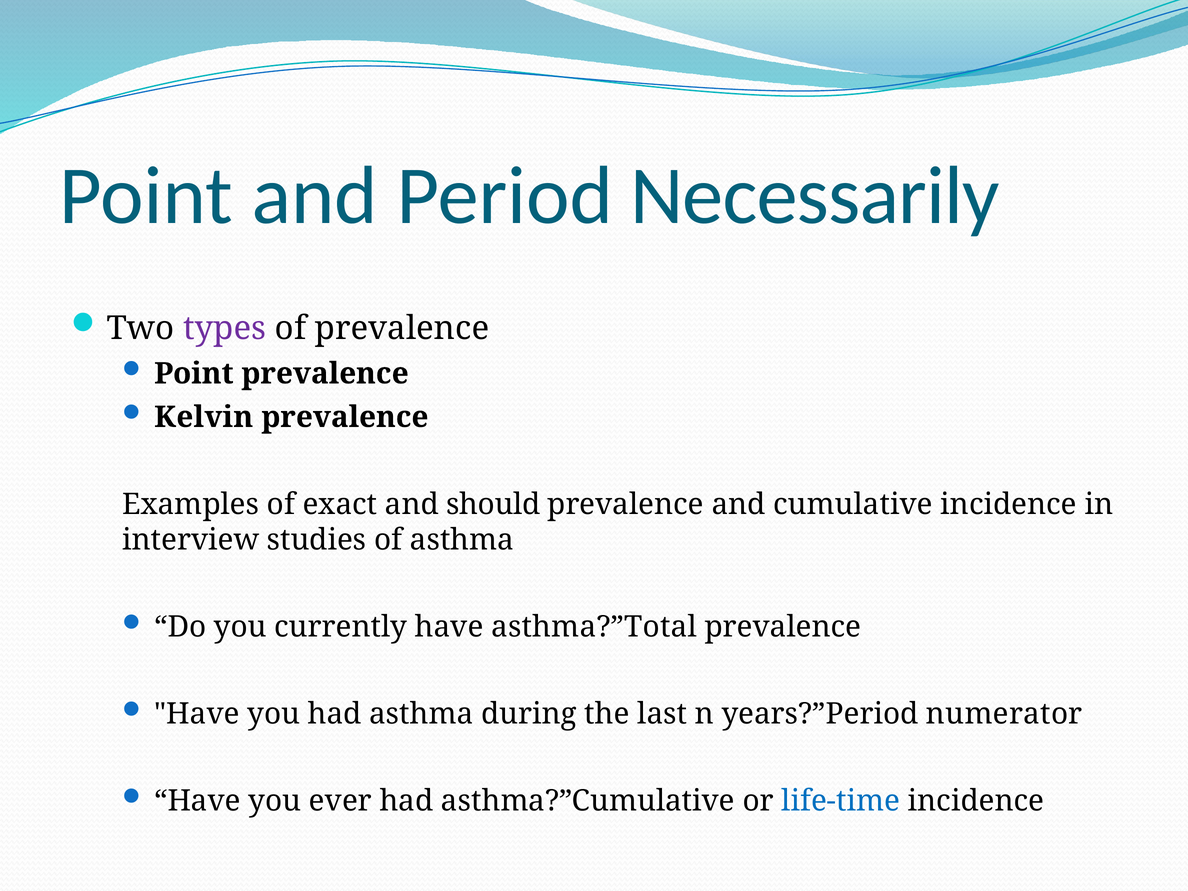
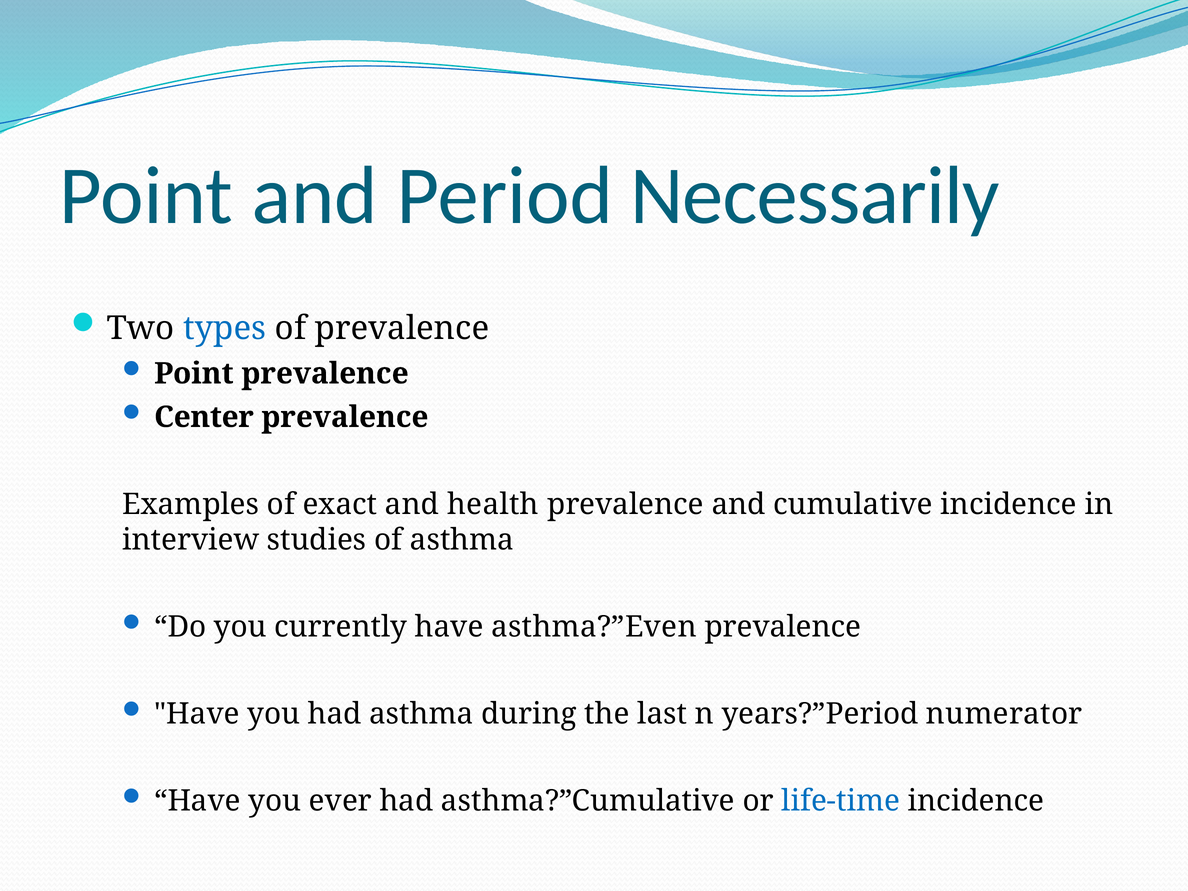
types colour: purple -> blue
Kelvin: Kelvin -> Center
should: should -> health
asthma?”Total: asthma?”Total -> asthma?”Even
